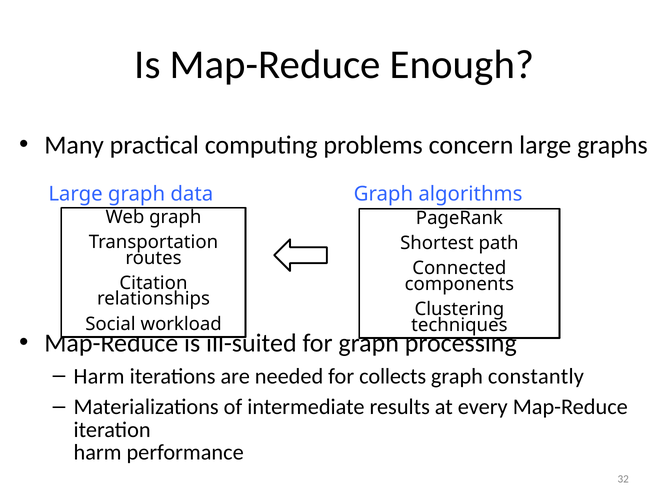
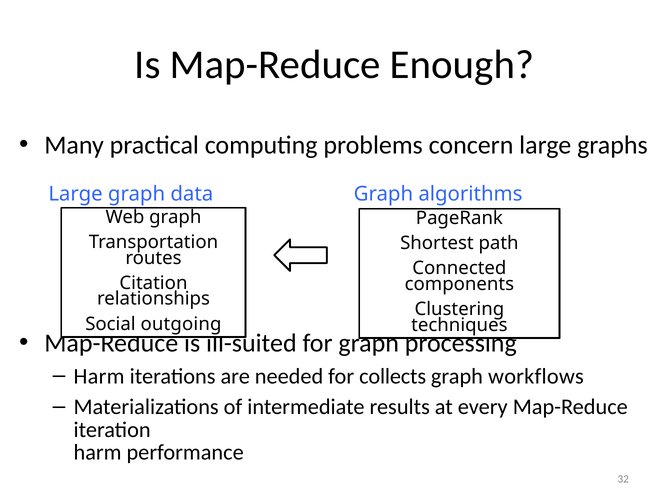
workload: workload -> outgoing
constantly: constantly -> workflows
